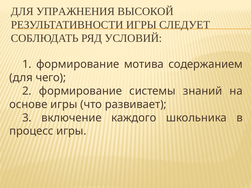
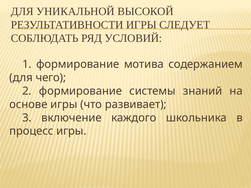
УПРАЖНЕНИЯ: УПРАЖНЕНИЯ -> УНИКАЛЬНОЙ
